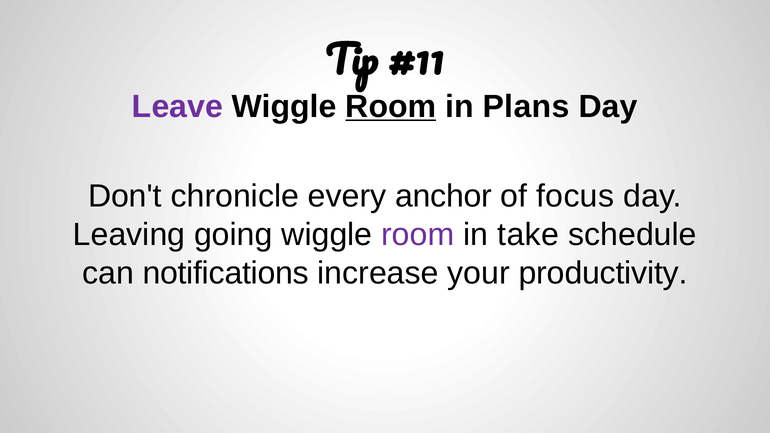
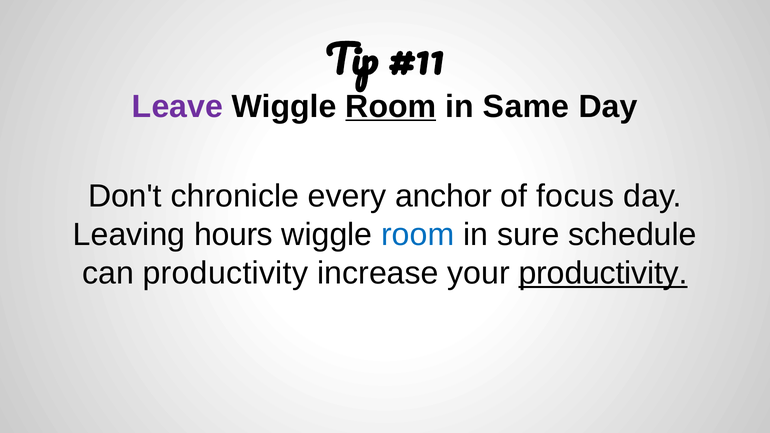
Plans: Plans -> Same
going: going -> hours
room at (418, 235) colour: purple -> blue
take: take -> sure
can notifications: notifications -> productivity
productivity at (603, 273) underline: none -> present
